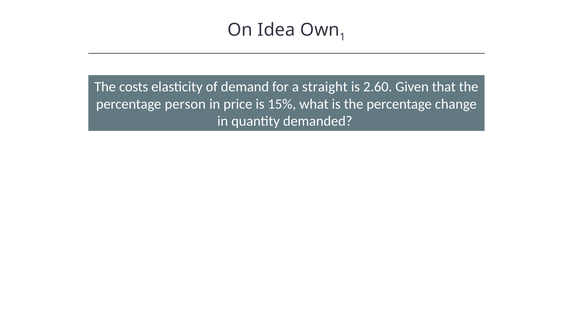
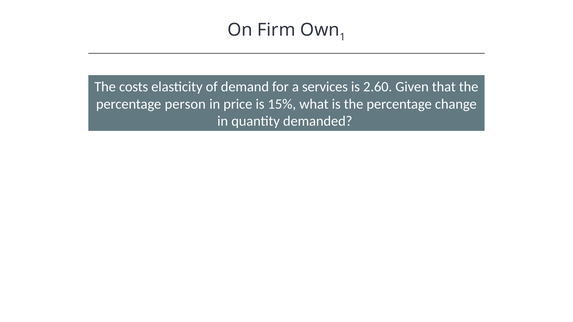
Idea: Idea -> Firm
straight: straight -> services
